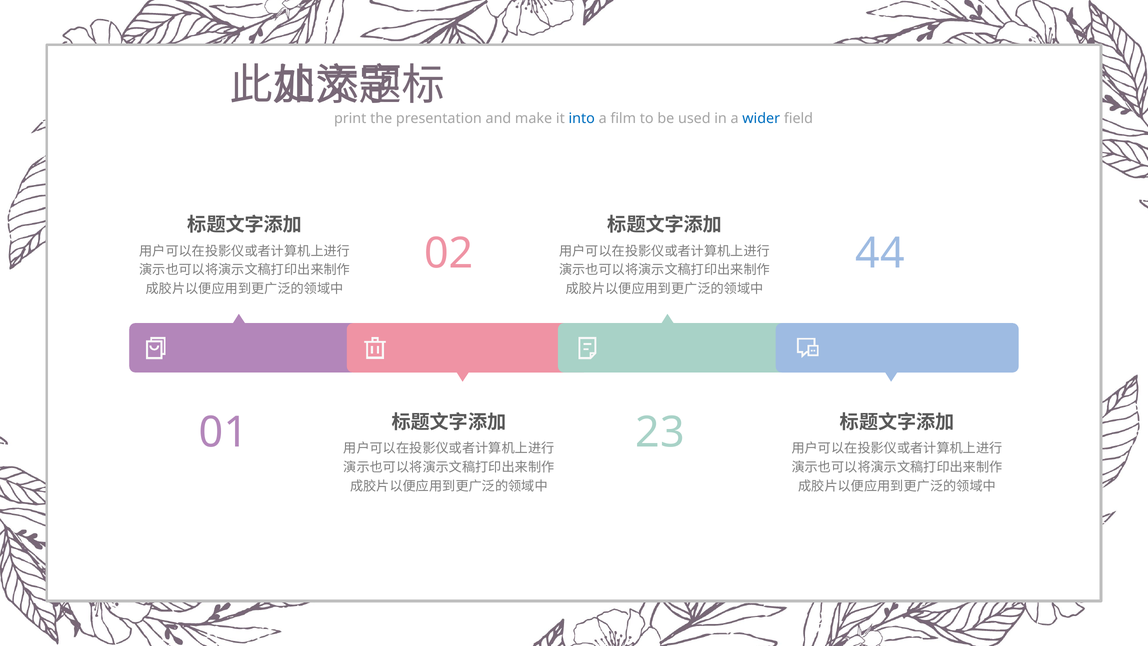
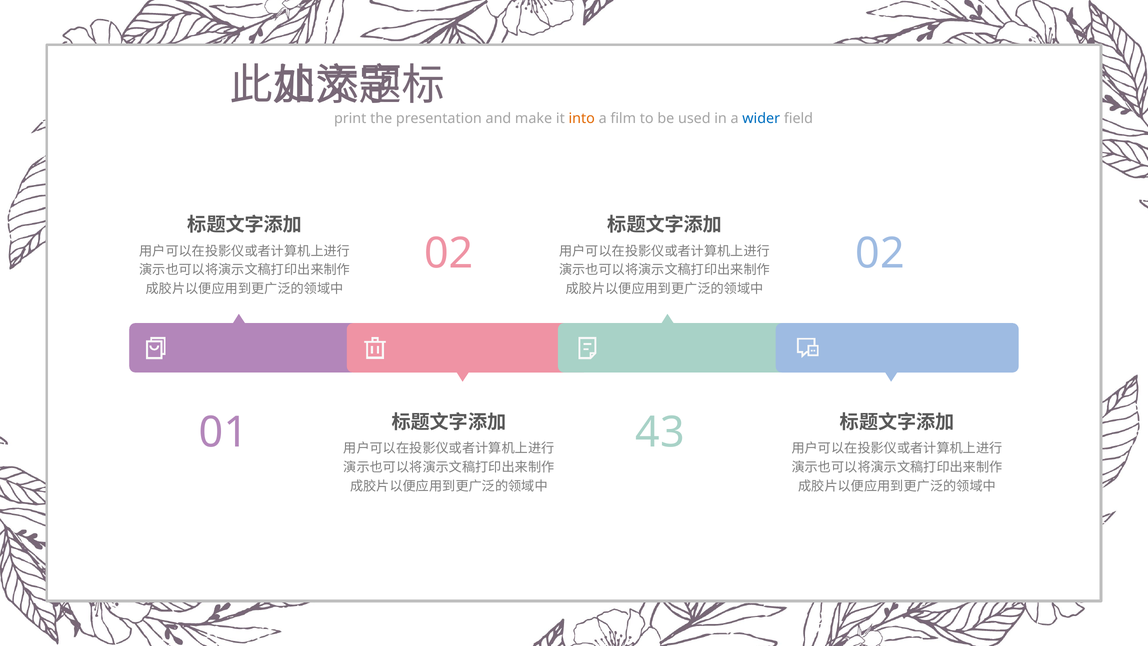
into colour: blue -> orange
02 44: 44 -> 02
23: 23 -> 43
